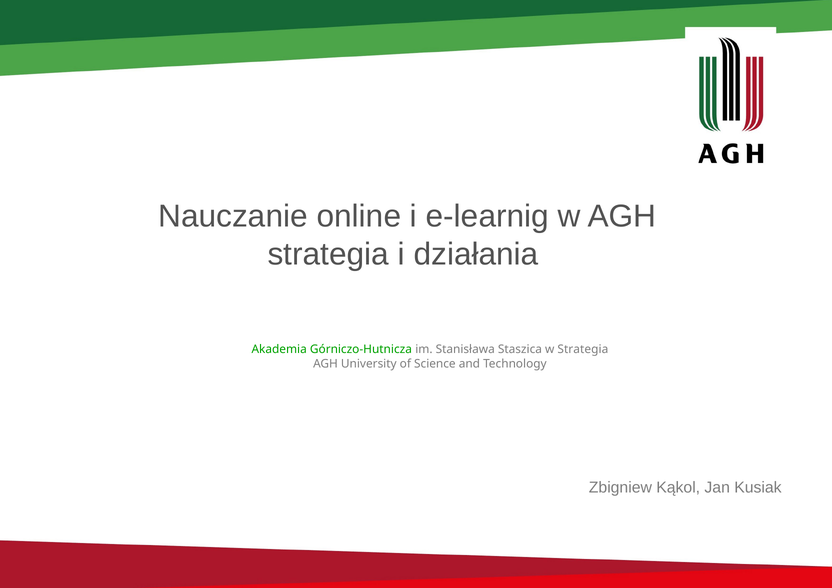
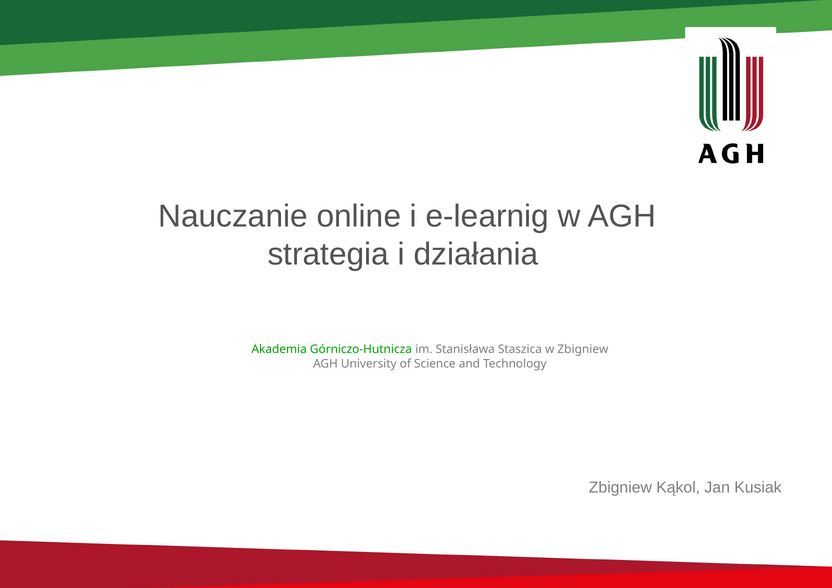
w Strategia: Strategia -> Zbigniew
